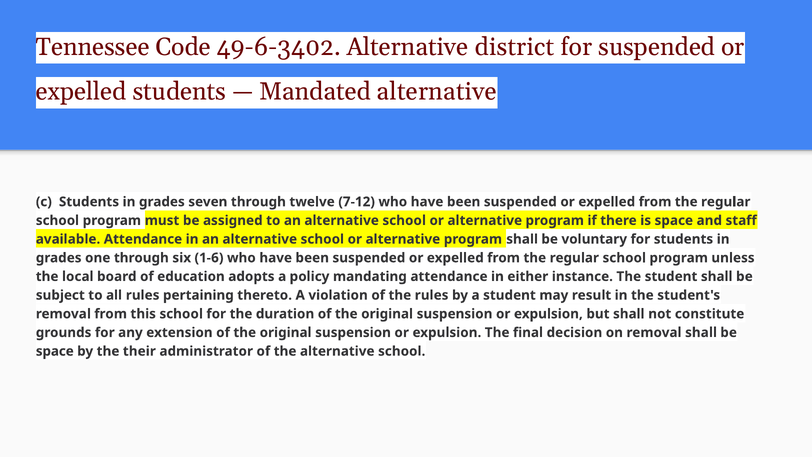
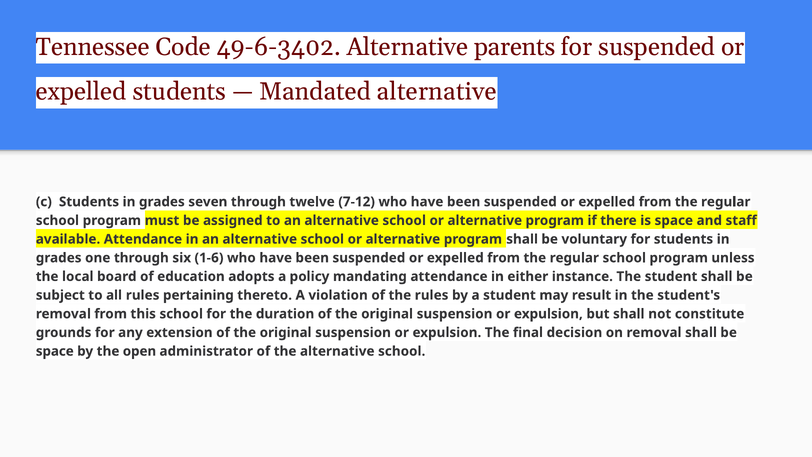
district: district -> parents
their: their -> open
